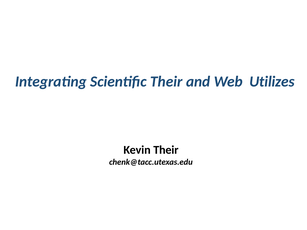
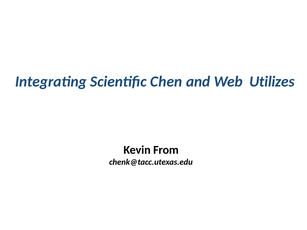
Scientific Their: Their -> Chen
Kevin Their: Their -> From
